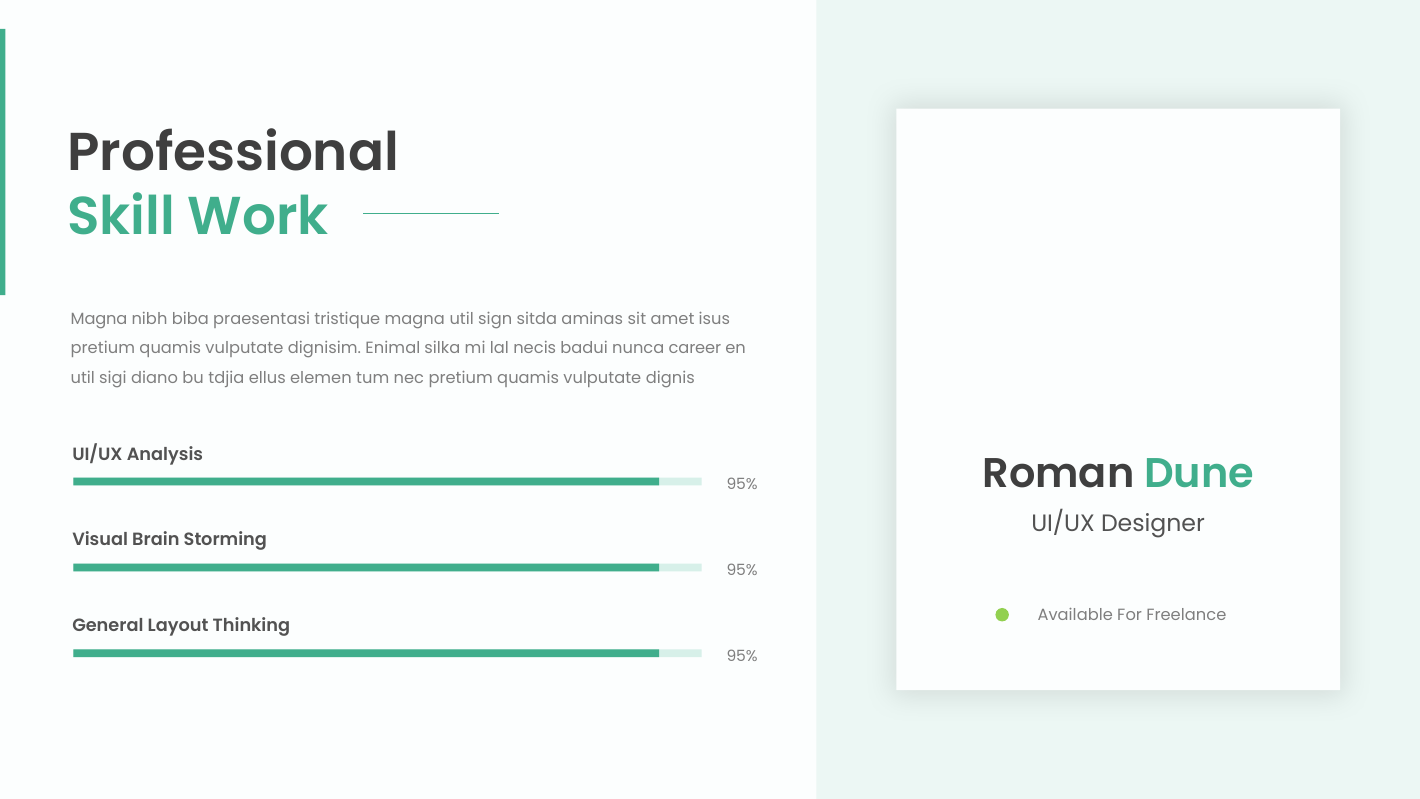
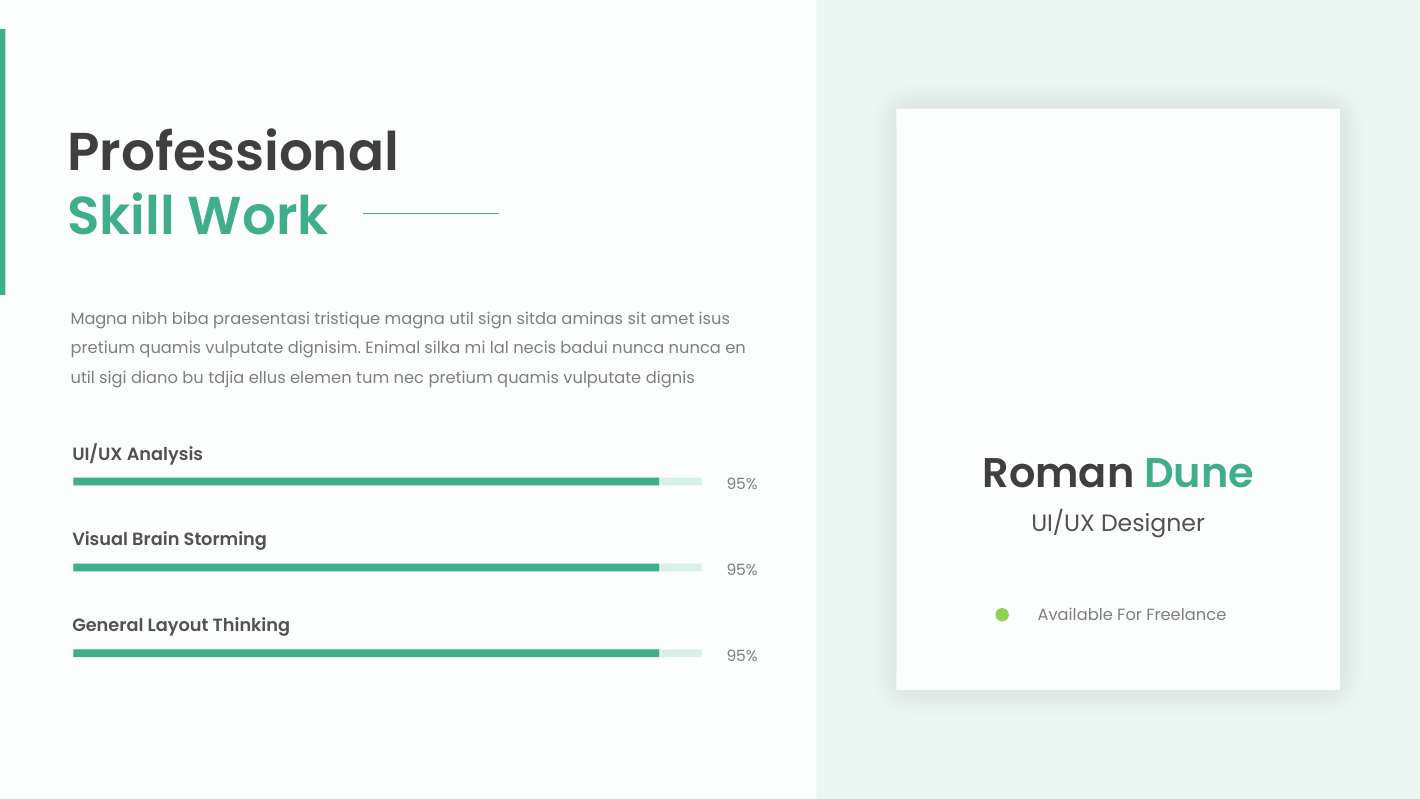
nunca career: career -> nunca
